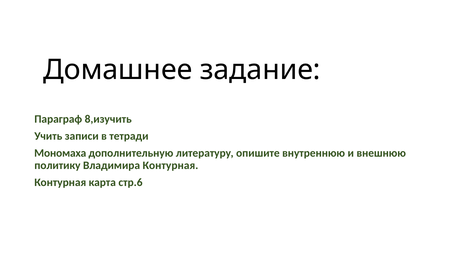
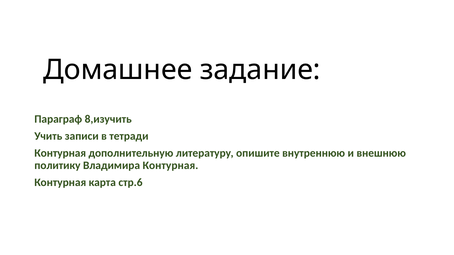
Мономаха at (60, 153): Мономаха -> Контурная
